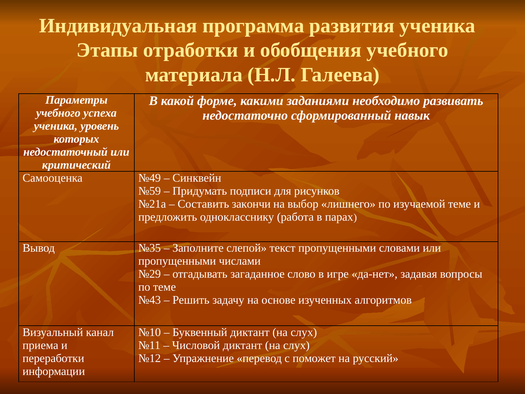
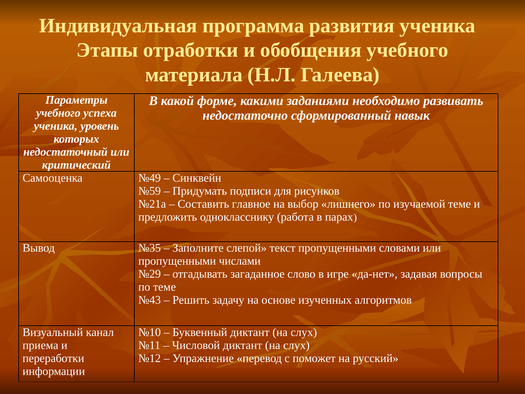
закончи: закончи -> главное
